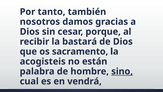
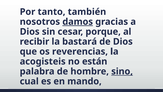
damos underline: none -> present
sacramento: sacramento -> reverencias
vendrá: vendrá -> mando
